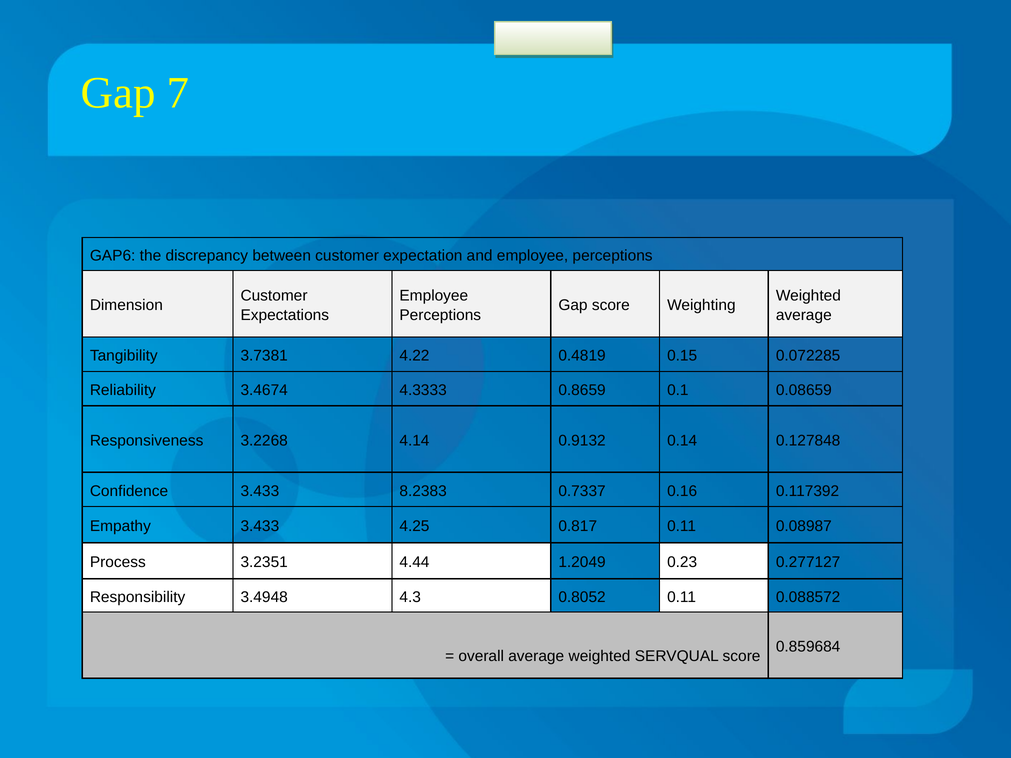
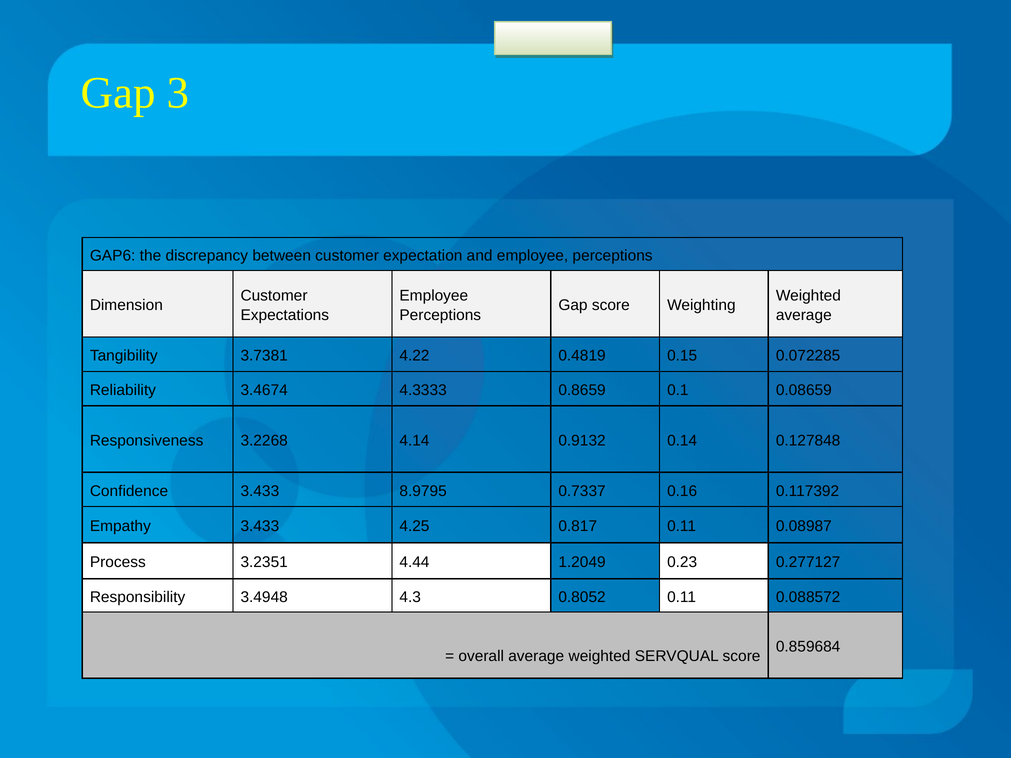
7: 7 -> 3
8.2383: 8.2383 -> 8.9795
